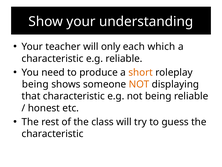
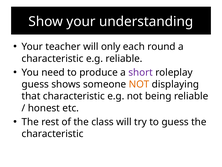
which: which -> round
short colour: orange -> purple
being at (35, 84): being -> guess
